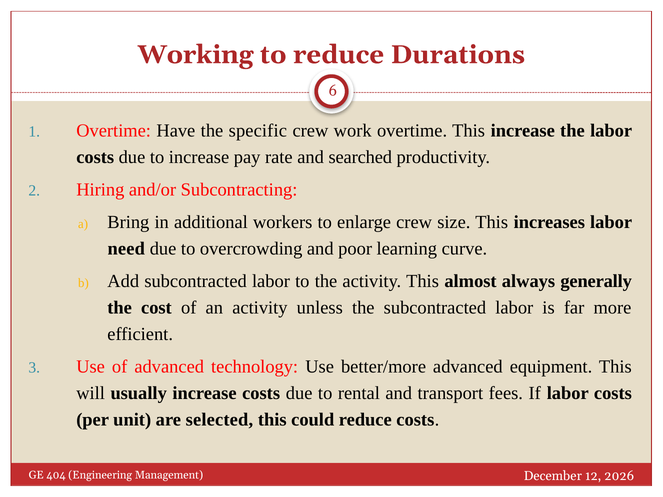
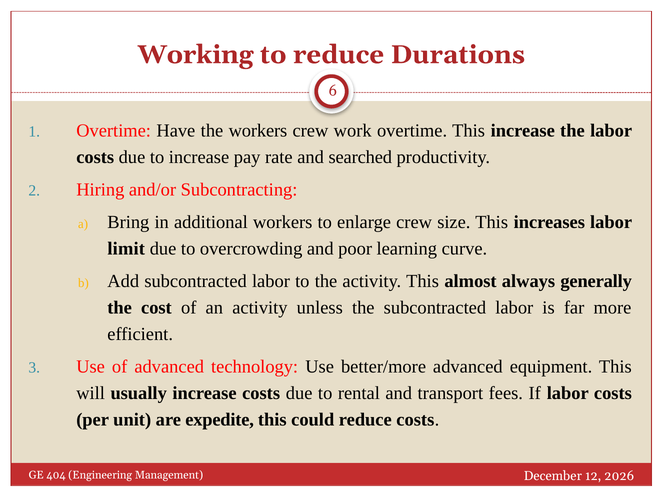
the specific: specific -> workers
need: need -> limit
selected: selected -> expedite
